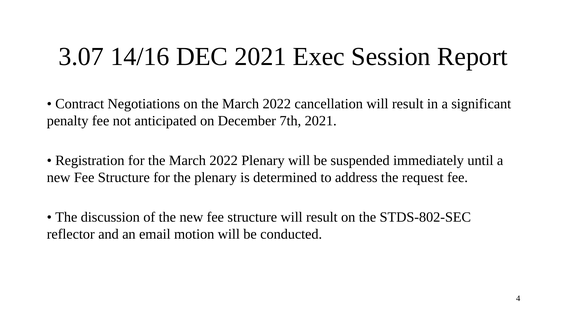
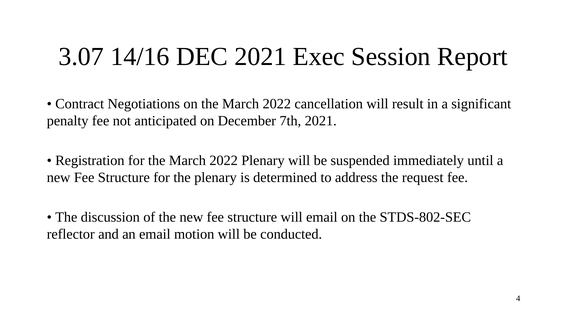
structure will result: result -> email
